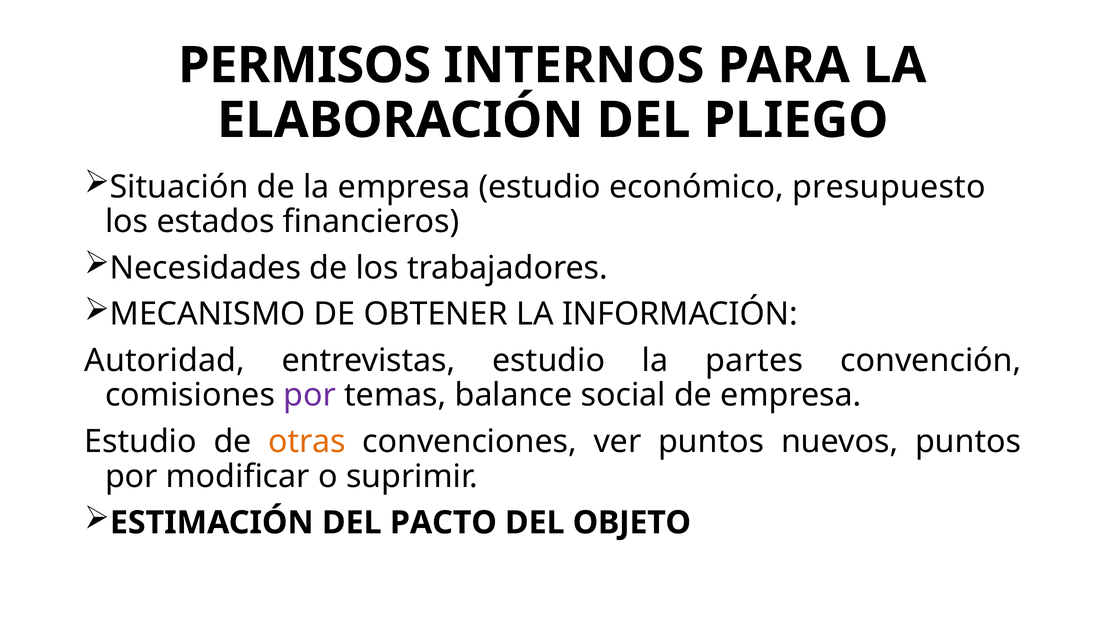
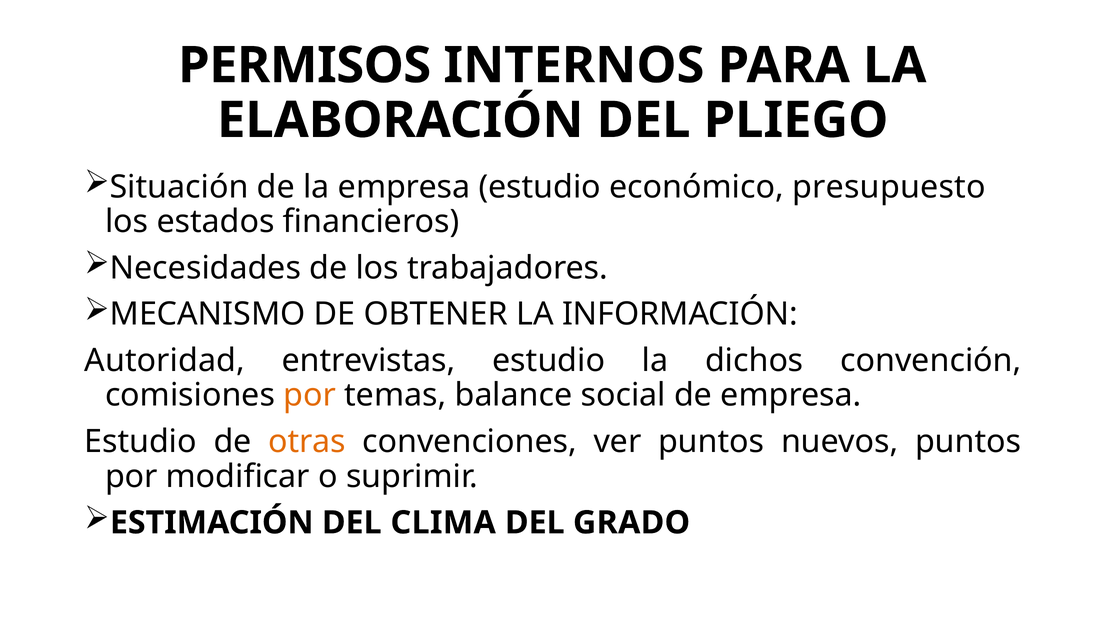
partes: partes -> dichos
por at (310, 395) colour: purple -> orange
PACTO: PACTO -> CLIMA
OBJETO: OBJETO -> GRADO
